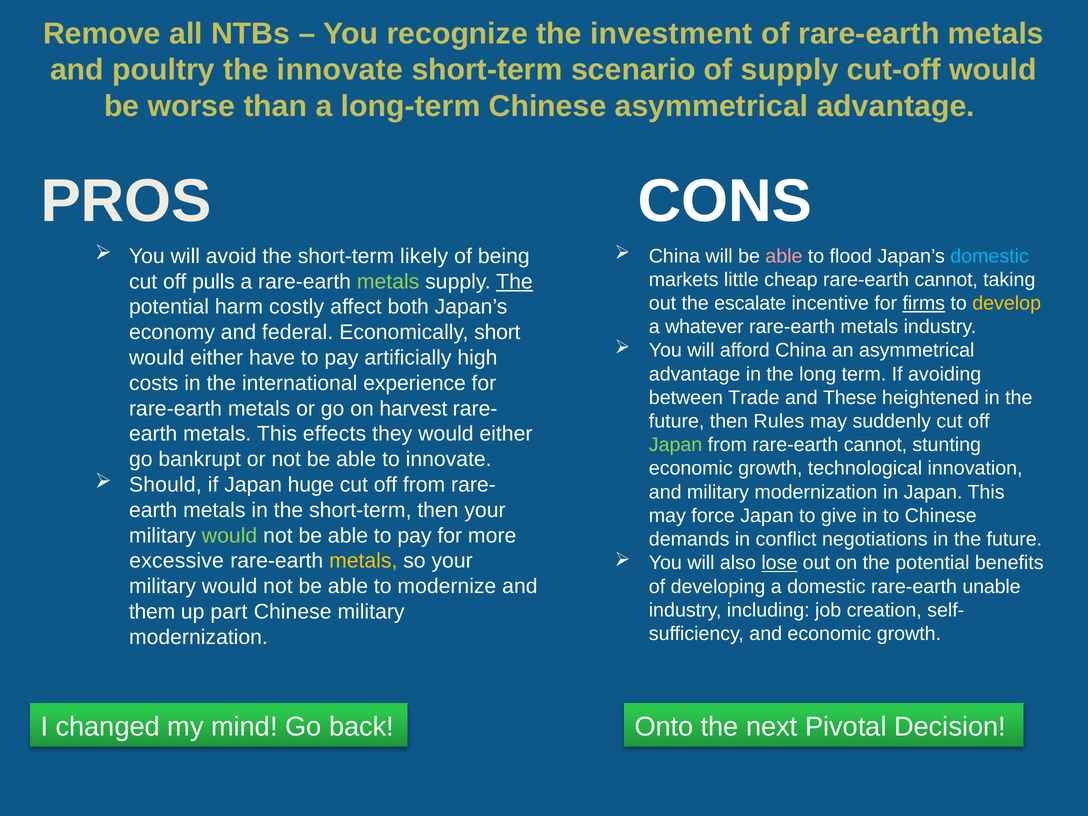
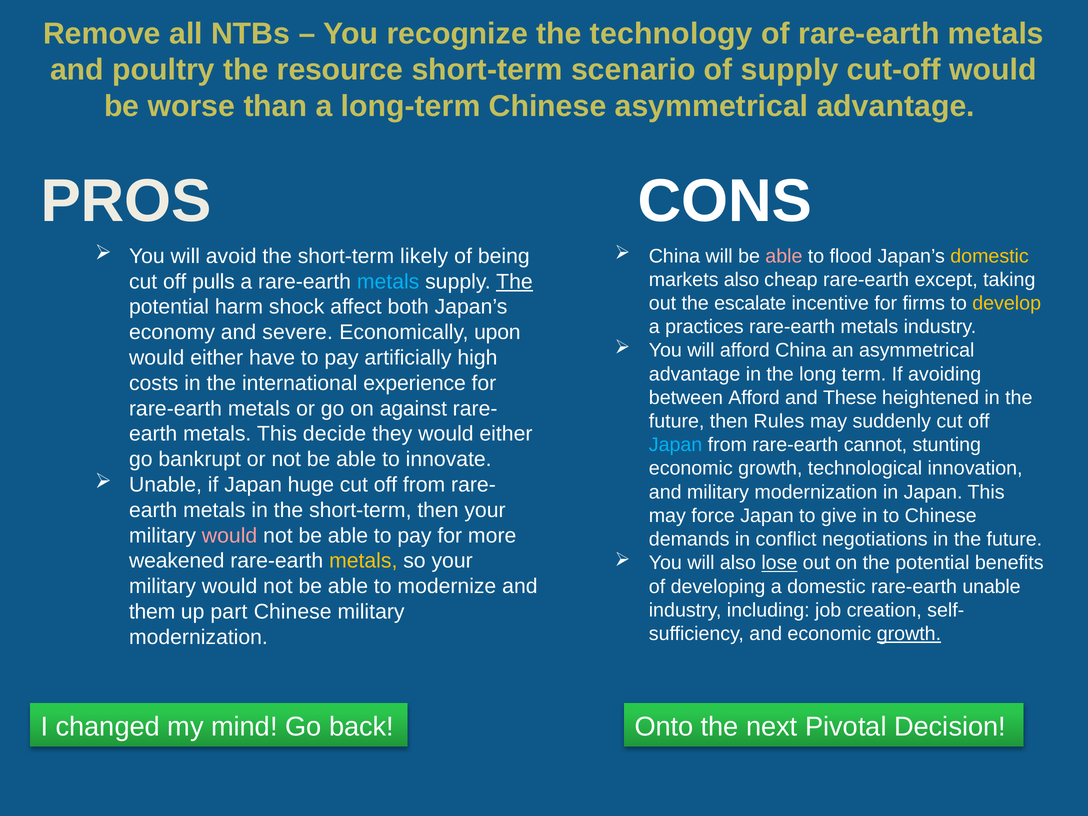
investment: investment -> technology
the innovate: innovate -> resource
domestic at (990, 256) colour: light blue -> yellow
markets little: little -> also
cheap rare-earth cannot: cannot -> except
metals at (388, 282) colour: light green -> light blue
firms underline: present -> none
costly: costly -> shock
whatever: whatever -> practices
federal: federal -> severe
short: short -> upon
between Trade: Trade -> Afford
harvest: harvest -> against
effects: effects -> decide
Japan at (676, 445) colour: light green -> light blue
Should at (165, 485): Should -> Unable
would at (230, 536) colour: light green -> pink
excessive: excessive -> weakened
growth at (909, 634) underline: none -> present
